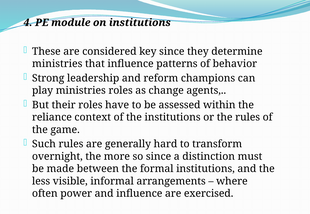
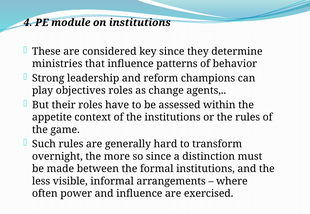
play ministries: ministries -> objectives
reliance: reliance -> appetite
